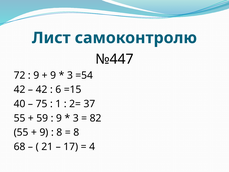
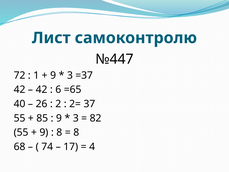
9 at (36, 75): 9 -> 1
=54: =54 -> =37
=15: =15 -> =65
75: 75 -> 26
1: 1 -> 2
59: 59 -> 85
21: 21 -> 74
